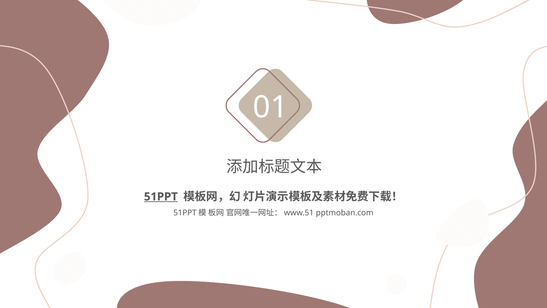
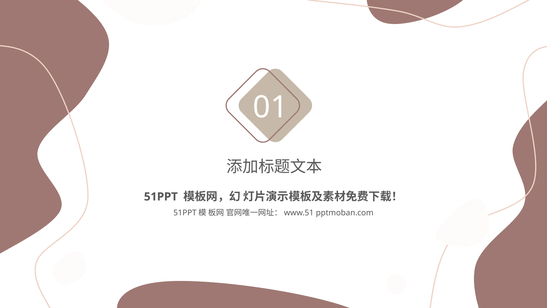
51PPT underline: present -> none
